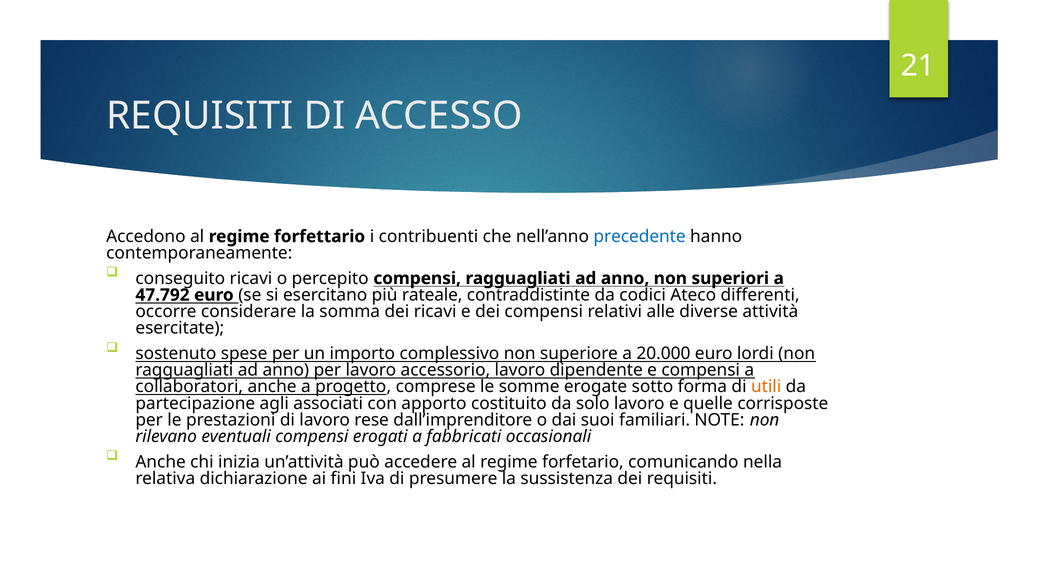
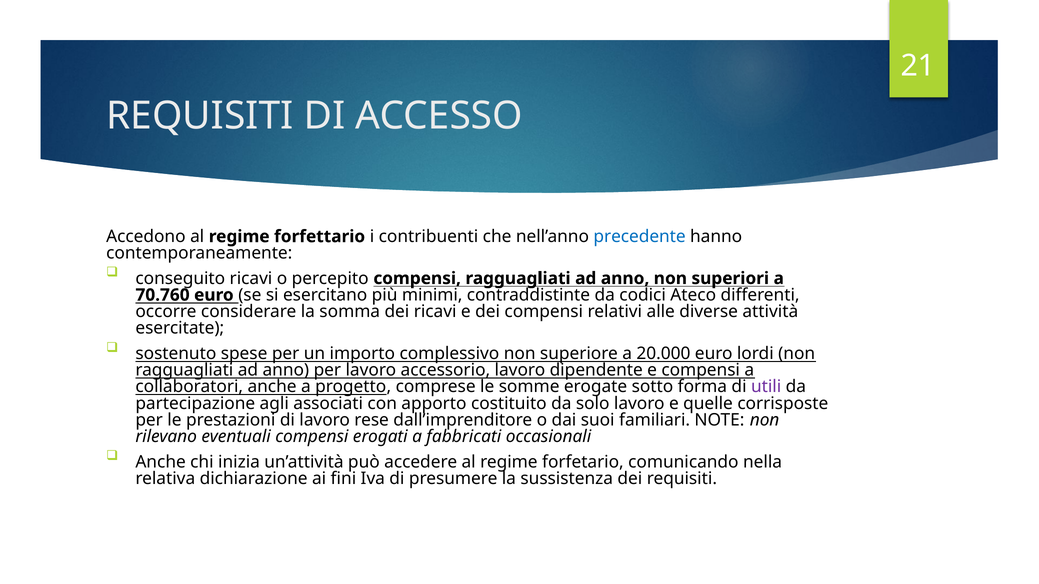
47.792: 47.792 -> 70.760
rateale: rateale -> minimi
utili colour: orange -> purple
